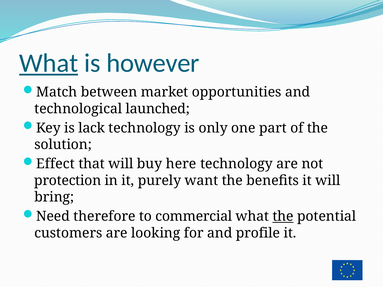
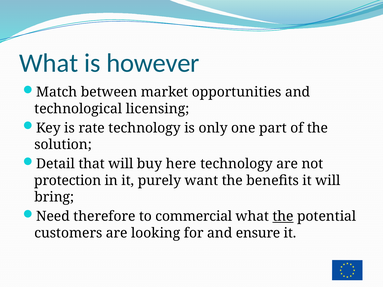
What at (49, 63) underline: present -> none
launched: launched -> licensing
lack: lack -> rate
Effect: Effect -> Detail
profile: profile -> ensure
